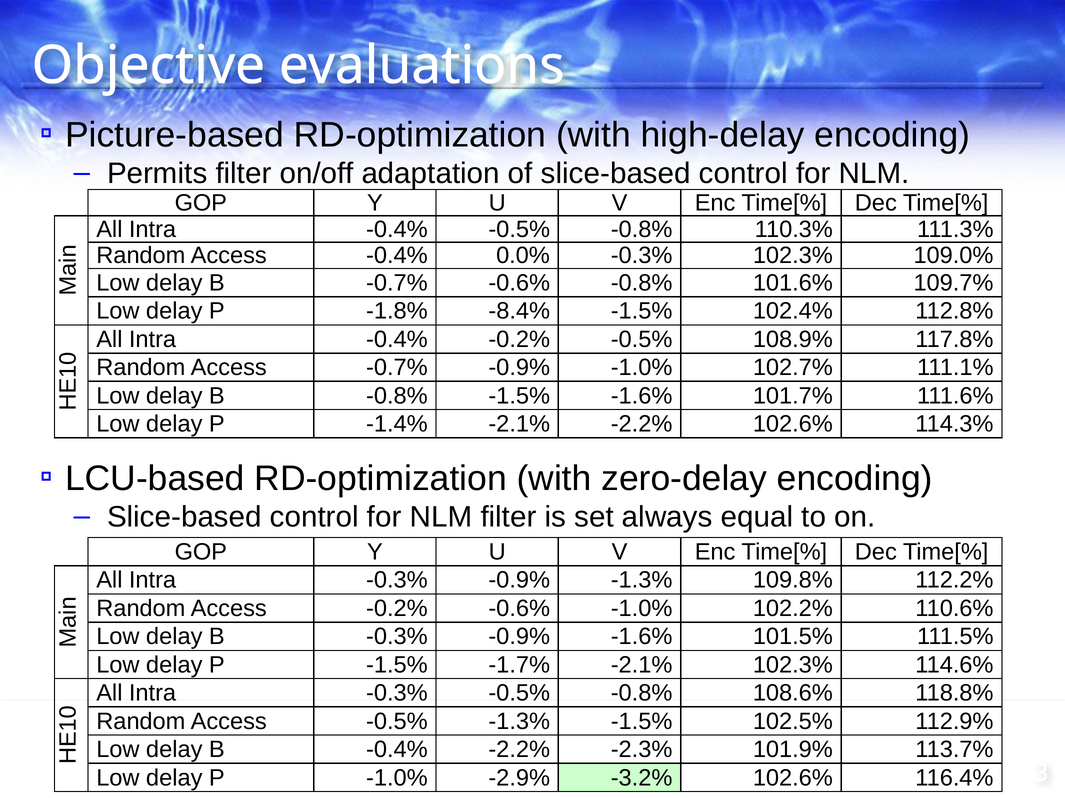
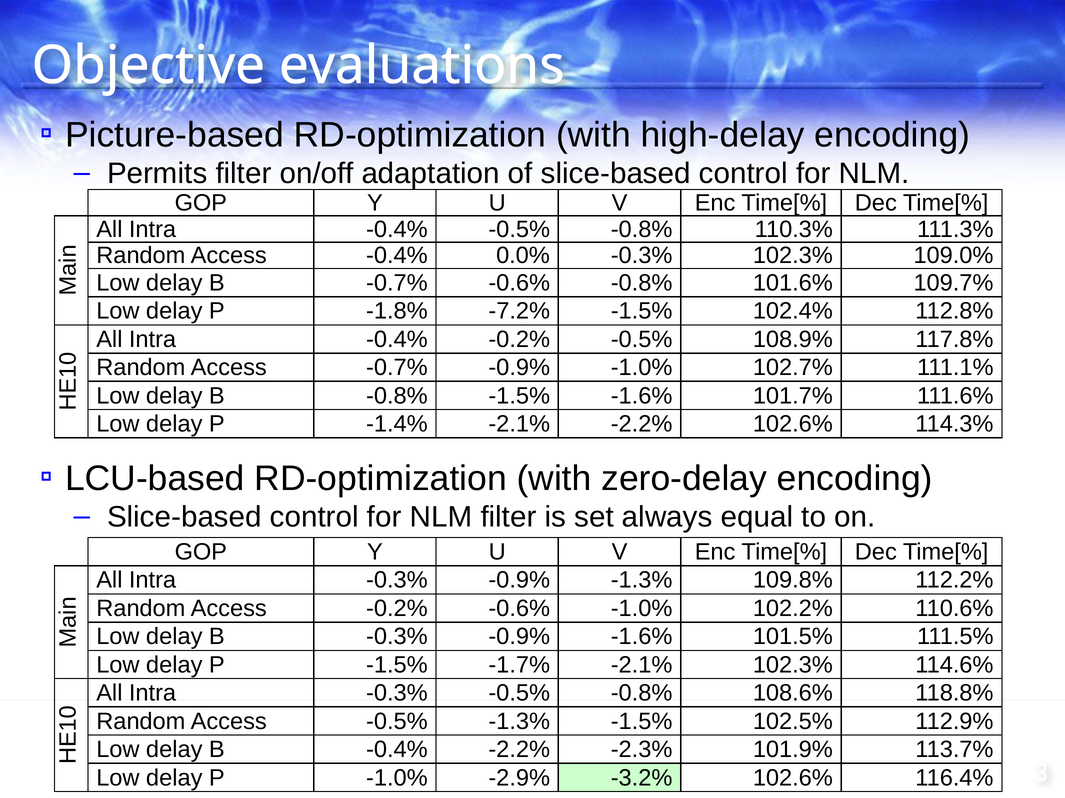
-8.4%: -8.4% -> -7.2%
